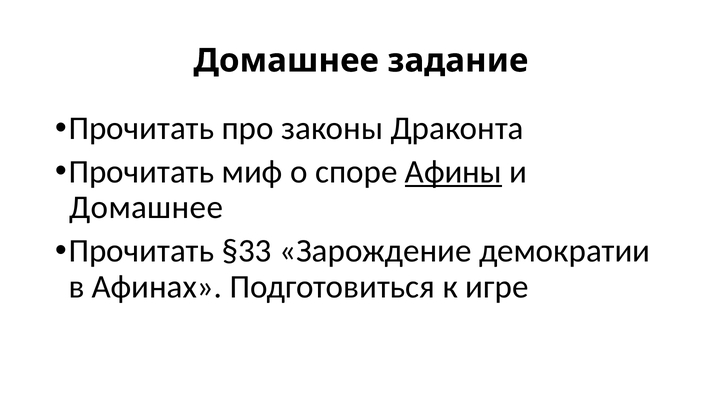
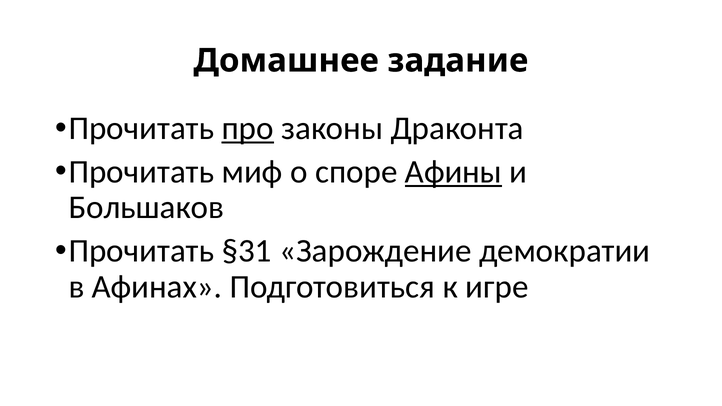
про underline: none -> present
Домашнее at (146, 208): Домашнее -> Большаков
§33: §33 -> §31
